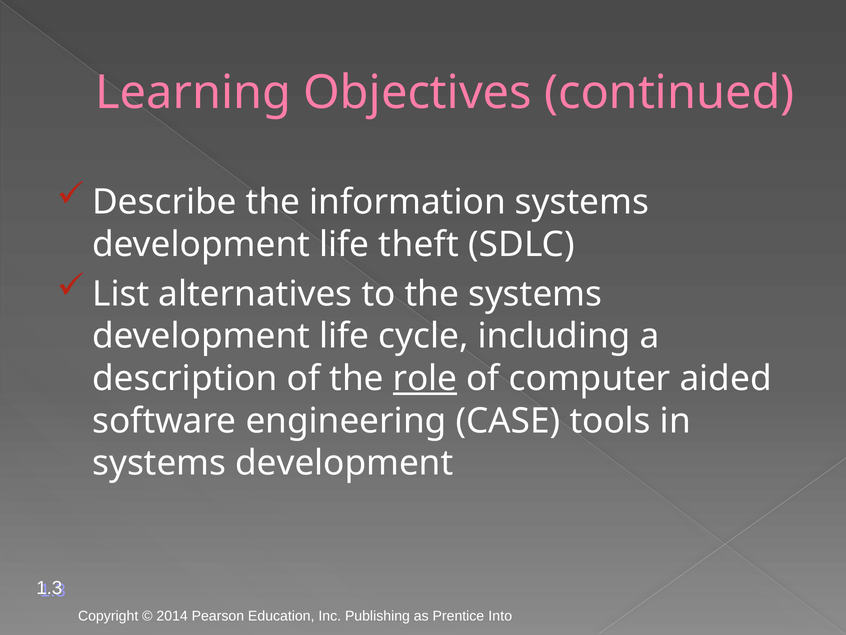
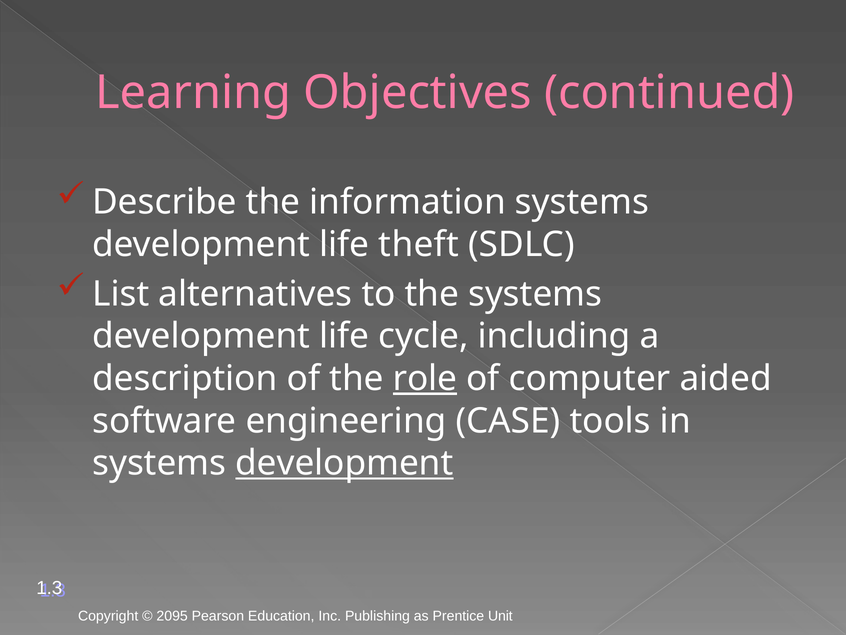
development at (344, 463) underline: none -> present
2014: 2014 -> 2095
Into: Into -> Unit
